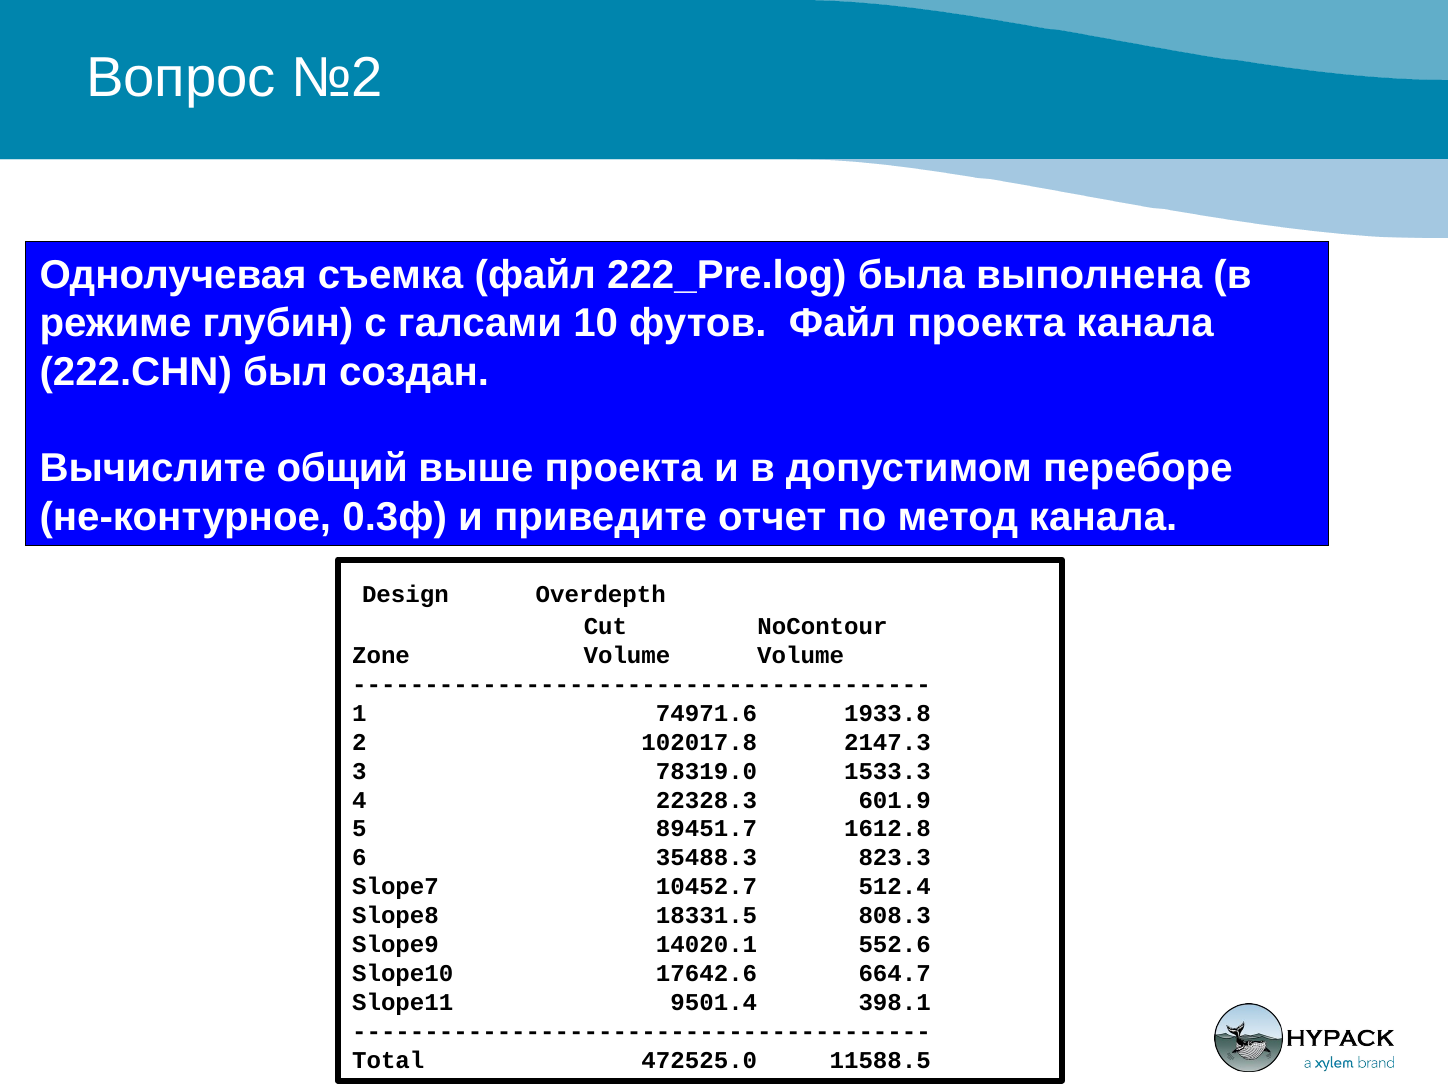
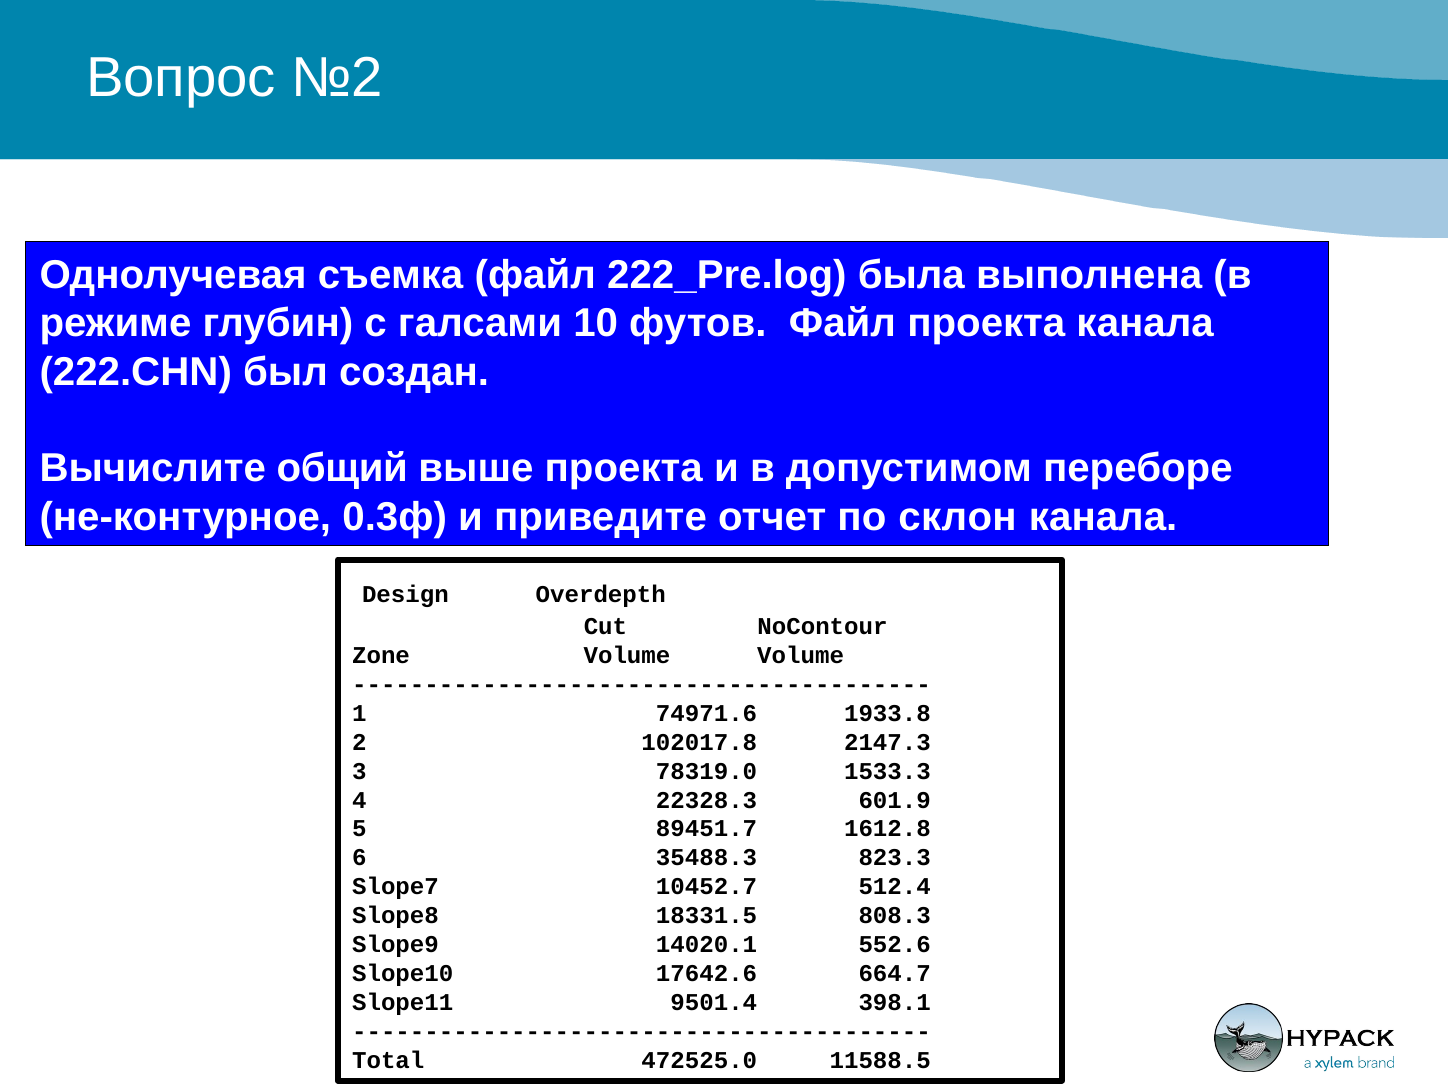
метод: метод -> склон
